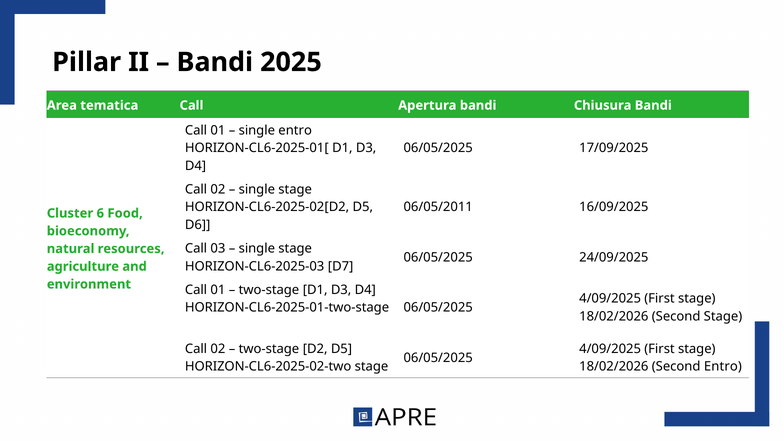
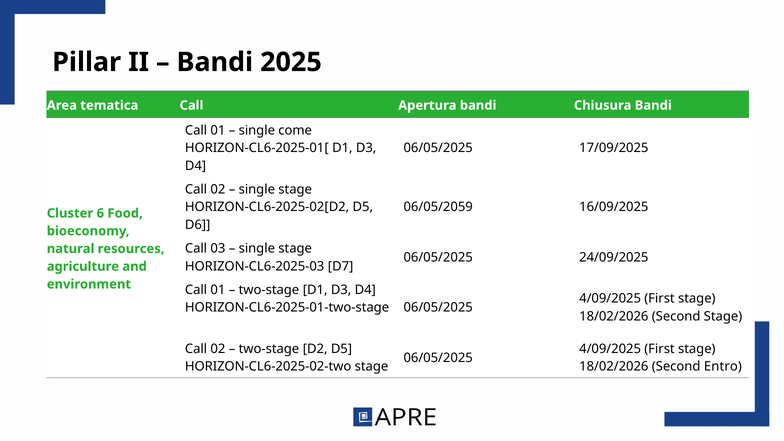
single entro: entro -> come
06/05/2011: 06/05/2011 -> 06/05/2059
